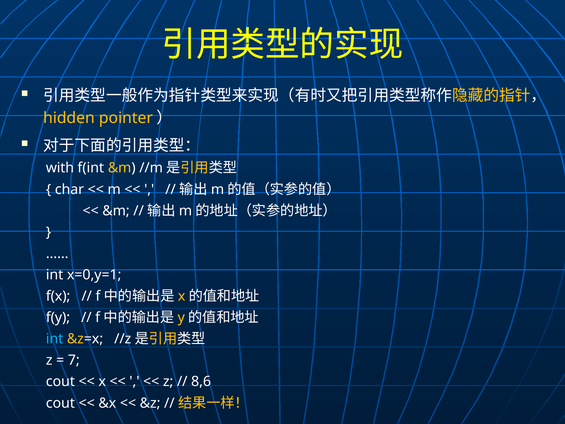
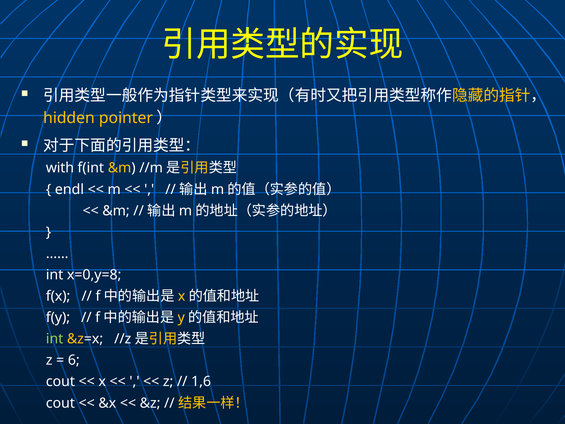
char: char -> endl
x=0,y=1: x=0,y=1 -> x=0,y=8
int at (55, 339) colour: light blue -> light green
7: 7 -> 6
8,6: 8,6 -> 1,6
